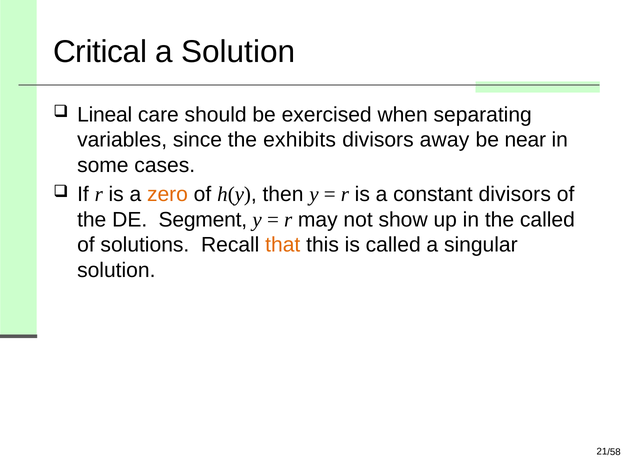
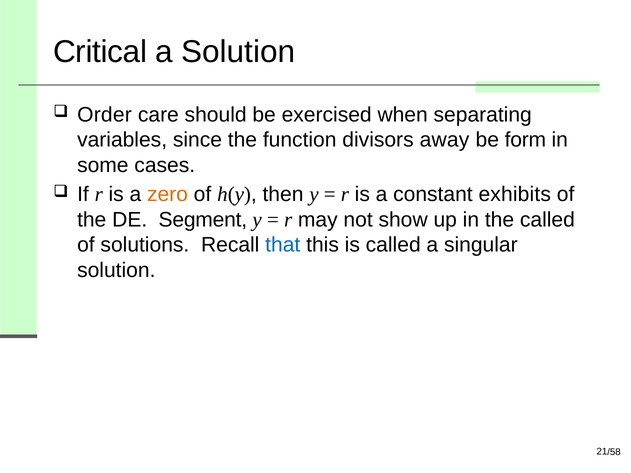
Lineal: Lineal -> Order
exhibits: exhibits -> function
near: near -> form
constant divisors: divisors -> exhibits
that colour: orange -> blue
